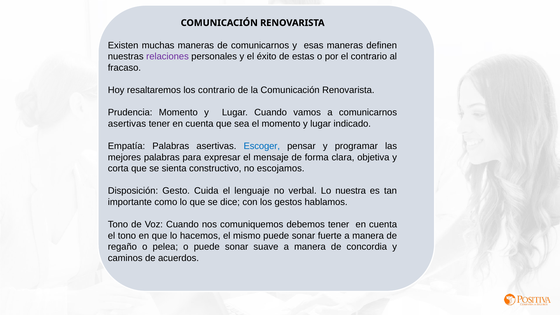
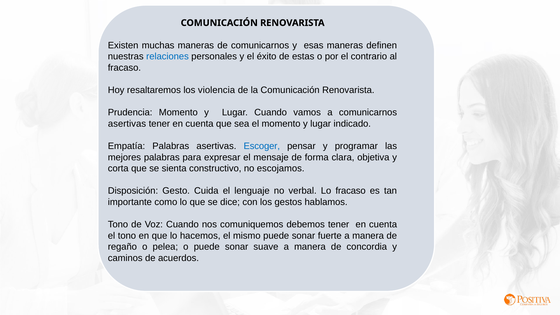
relaciones colour: purple -> blue
los contrario: contrario -> violencia
Lo nuestra: nuestra -> fracaso
